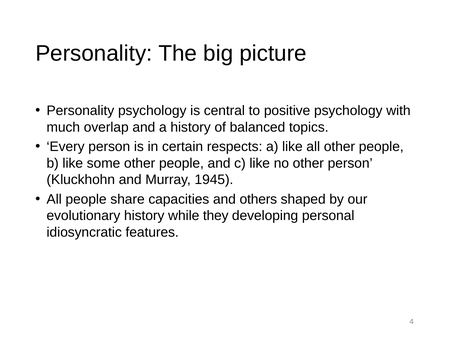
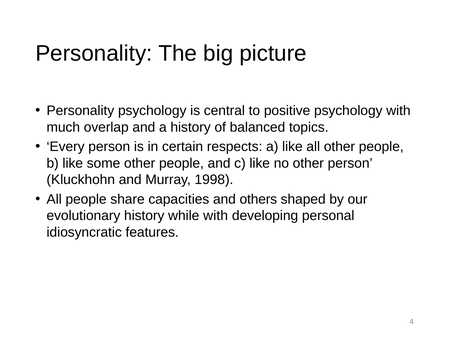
1945: 1945 -> 1998
while they: they -> with
